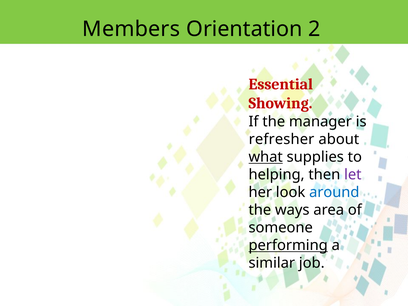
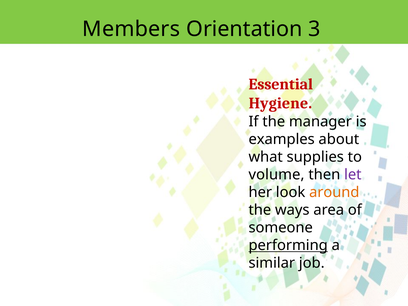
2: 2 -> 3
Showing: Showing -> Hygiene
refresher: refresher -> examples
what underline: present -> none
helping: helping -> volume
around colour: blue -> orange
